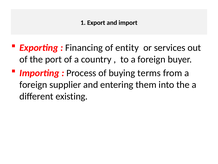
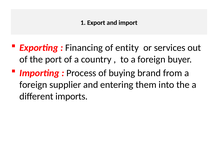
terms: terms -> brand
existing: existing -> imports
